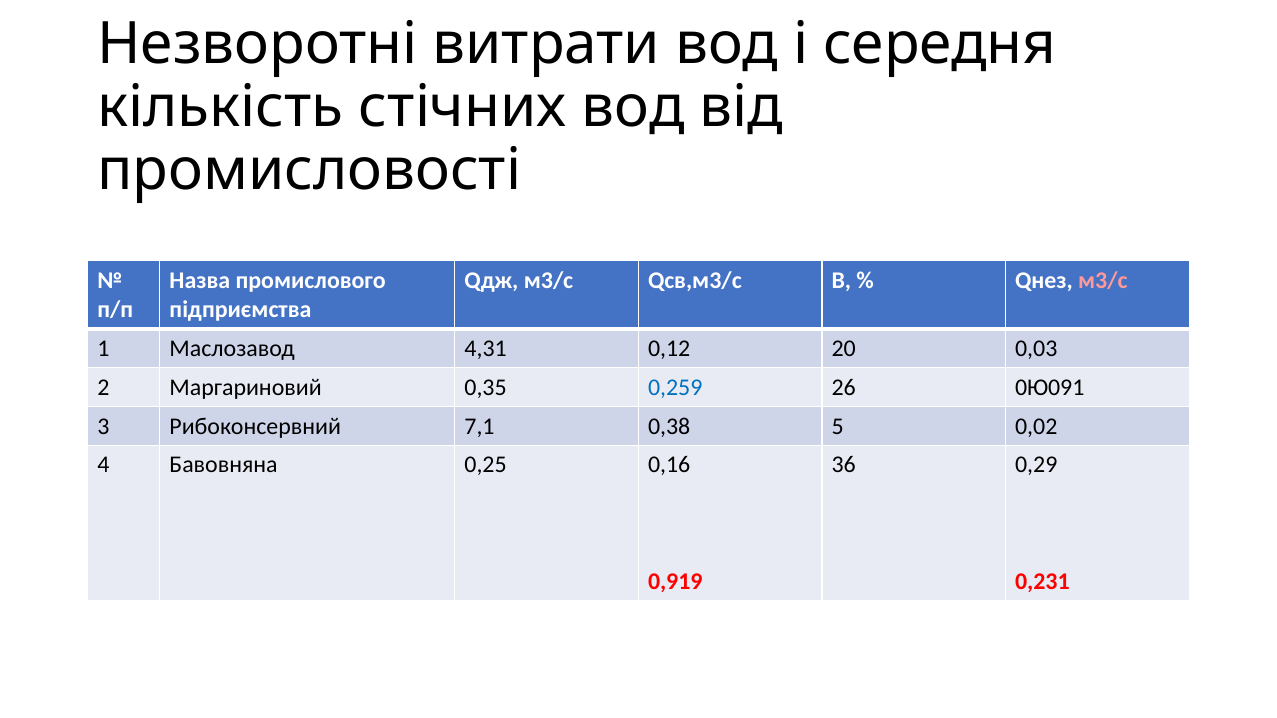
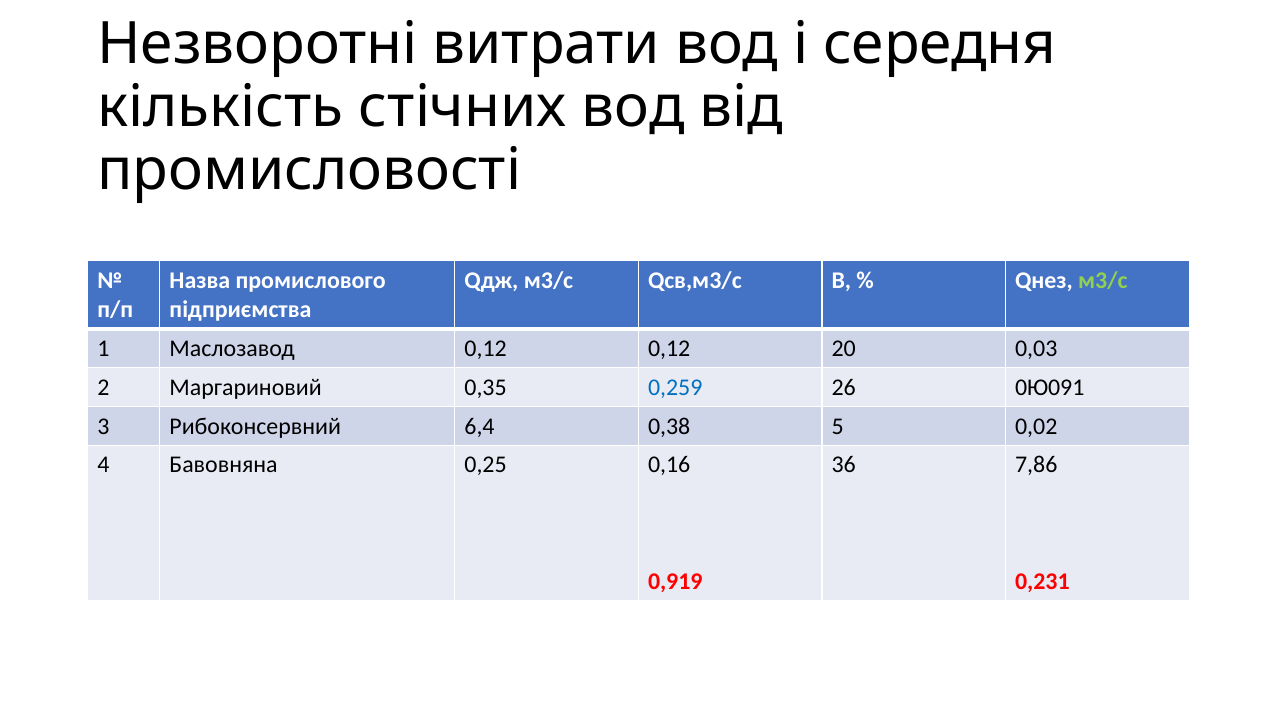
м3/с at (1103, 281) colour: pink -> light green
Маслозавод 4,31: 4,31 -> 0,12
7,1: 7,1 -> 6,4
0,29: 0,29 -> 7,86
